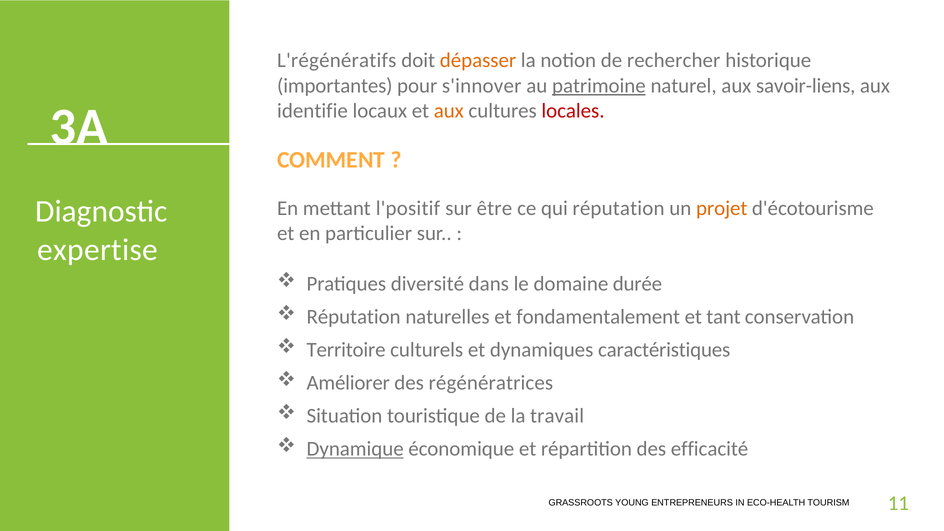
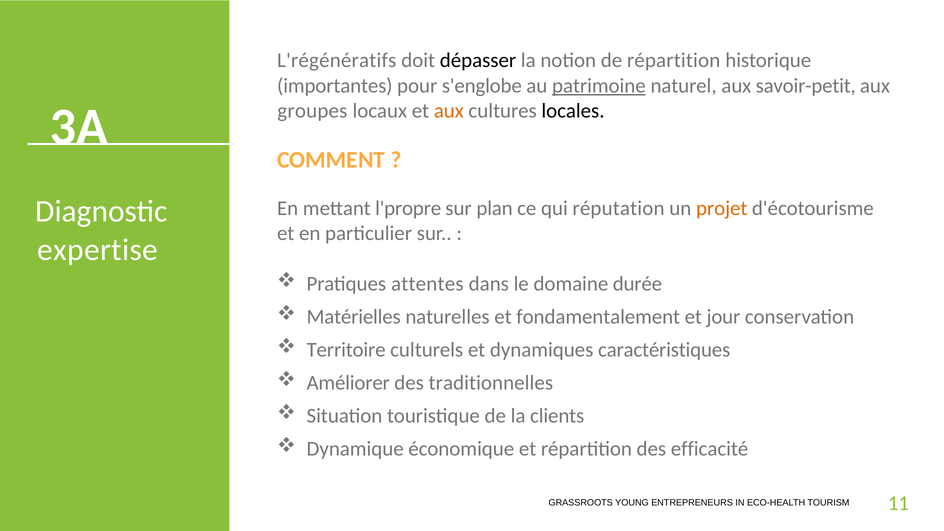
dépasser colour: orange -> black
de rechercher: rechercher -> répartition
s'innover: s'innover -> s'englobe
savoir-liens: savoir-liens -> savoir-petit
identifie: identifie -> groupes
locales colour: red -> black
l'positif: l'positif -> l'propre
être: être -> plan
diversité: diversité -> attentes
Réputation at (354, 317): Réputation -> Matérielles
tant: tant -> jour
régénératrices: régénératrices -> traditionnelles
travail: travail -> clients
Dynamique underline: present -> none
